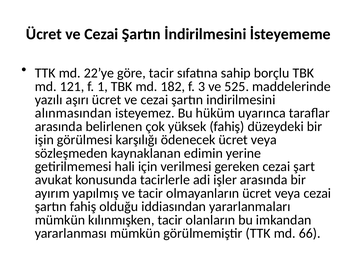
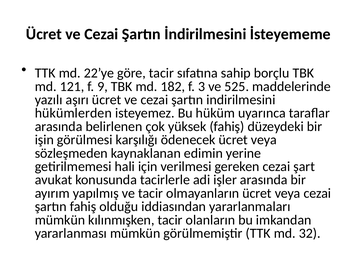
1: 1 -> 9
alınmasından: alınmasından -> hükümlerden
66: 66 -> 32
